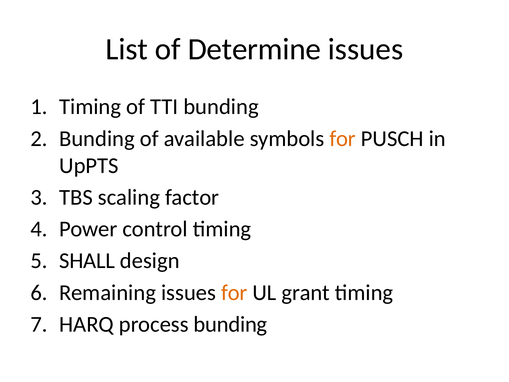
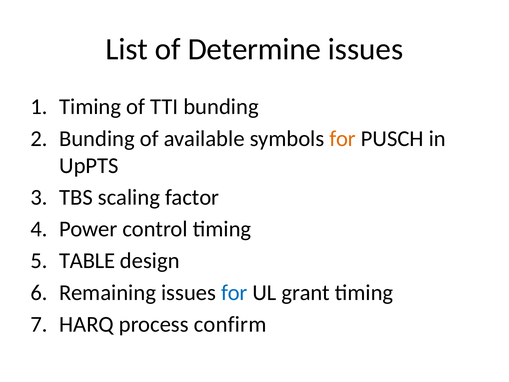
SHALL: SHALL -> TABLE
for at (234, 292) colour: orange -> blue
process bunding: bunding -> confirm
